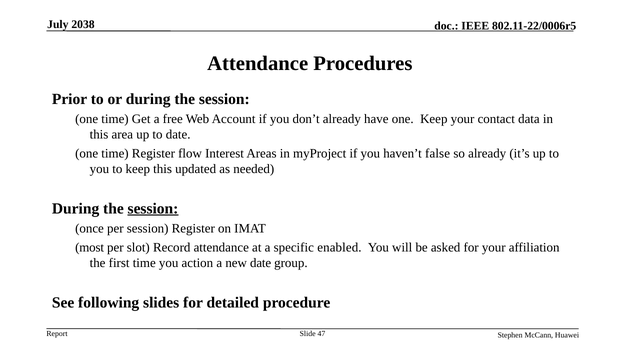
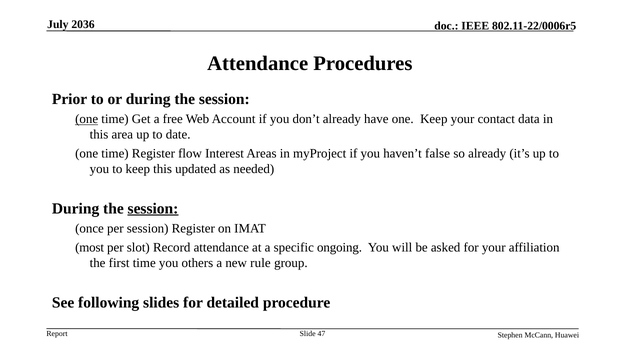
2038: 2038 -> 2036
one at (87, 119) underline: none -> present
enabled: enabled -> ongoing
action: action -> others
new date: date -> rule
